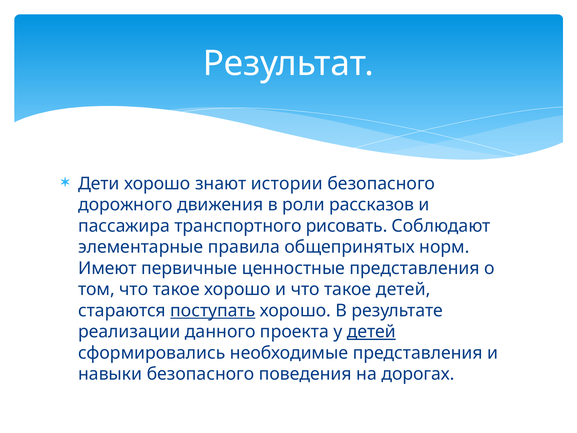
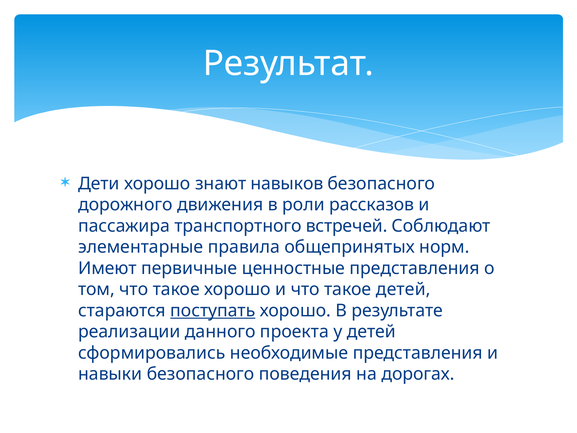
истории: истории -> навыков
рисовать: рисовать -> встречей
детей at (371, 332) underline: present -> none
